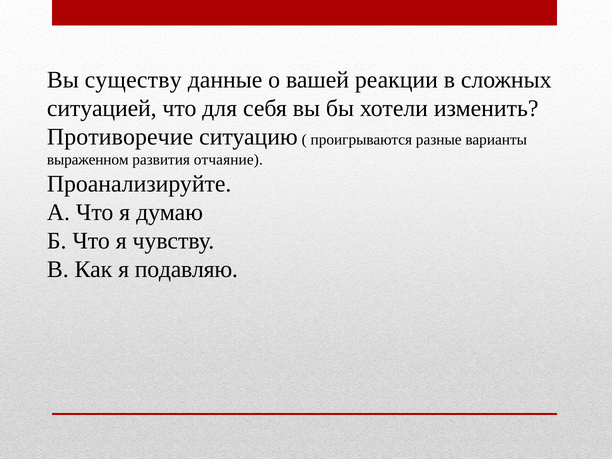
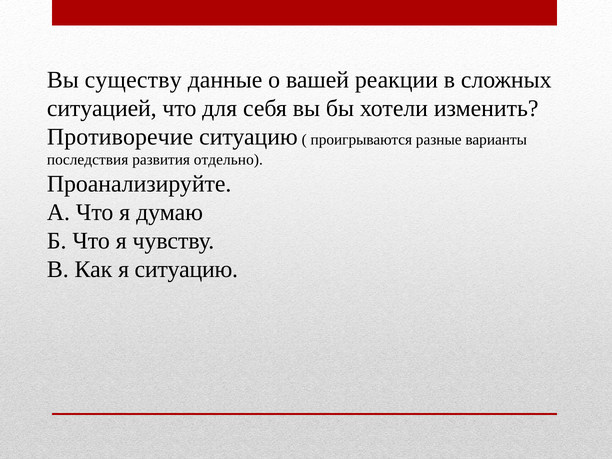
выраженном: выраженном -> последствия
отчаяние: отчаяние -> отдельно
я подавляю: подавляю -> ситуацию
